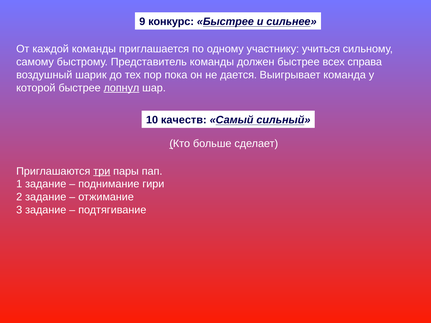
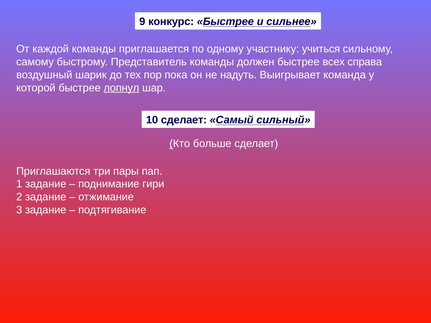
дается: дается -> надуть
10 качеств: качеств -> сделает
три underline: present -> none
